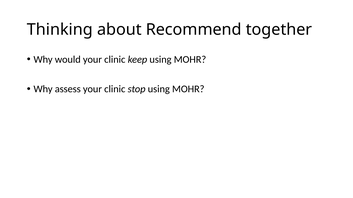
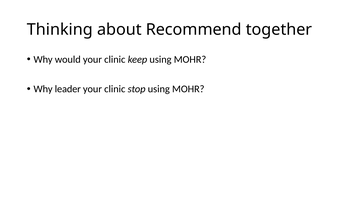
assess: assess -> leader
